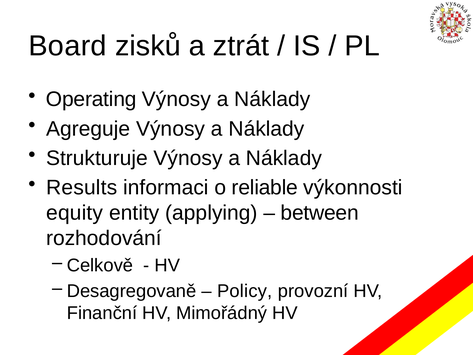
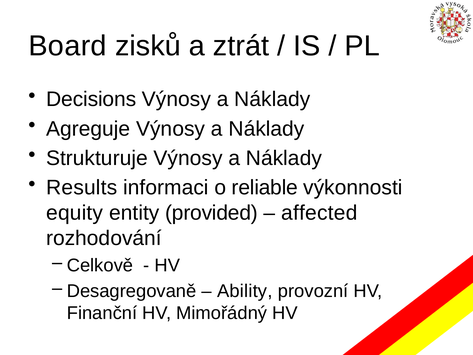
Operating: Operating -> Decisions
applying: applying -> provided
between: between -> affected
Policy: Policy -> Ability
